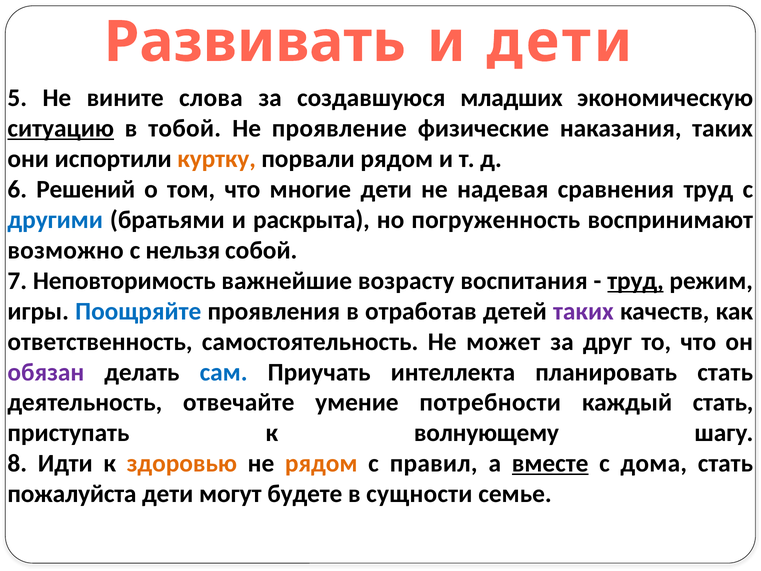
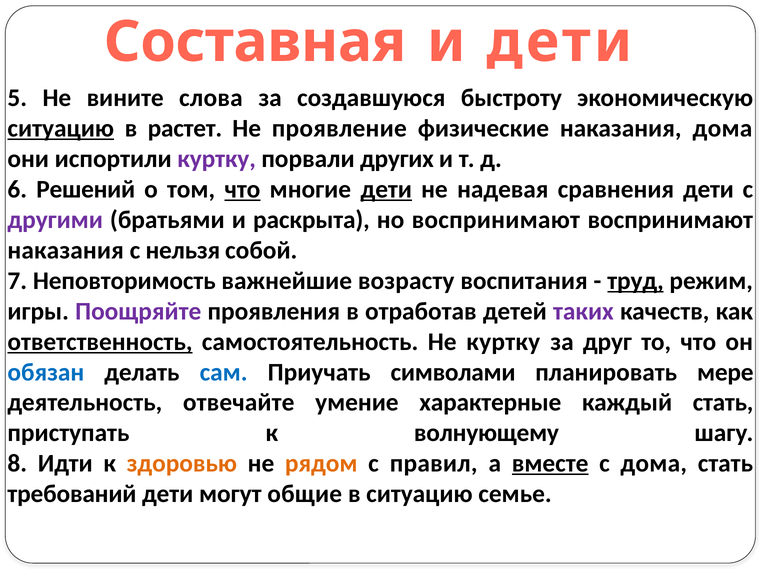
Развивать: Развивать -> Составная
младших: младших -> быстроту
тобой: тобой -> растет
наказания таких: таких -> дома
куртку at (217, 159) colour: orange -> purple
порвали рядом: рядом -> других
что at (242, 189) underline: none -> present
дети at (386, 189) underline: none -> present
сравнения труд: труд -> дети
другими colour: blue -> purple
но погруженность: погруженность -> воспринимают
возможно at (66, 250): возможно -> наказания
Поощряйте colour: blue -> purple
ответственность underline: none -> present
Не может: может -> куртку
обязан colour: purple -> blue
интеллекта: интеллекта -> символами
планировать стать: стать -> мере
потребности: потребности -> характерные
пожалуйста: пожалуйста -> требований
будете: будете -> общие
в сущности: сущности -> ситуацию
